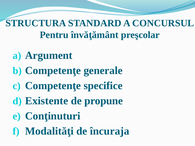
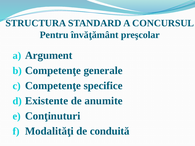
propune: propune -> anumite
încuraja: încuraja -> conduită
